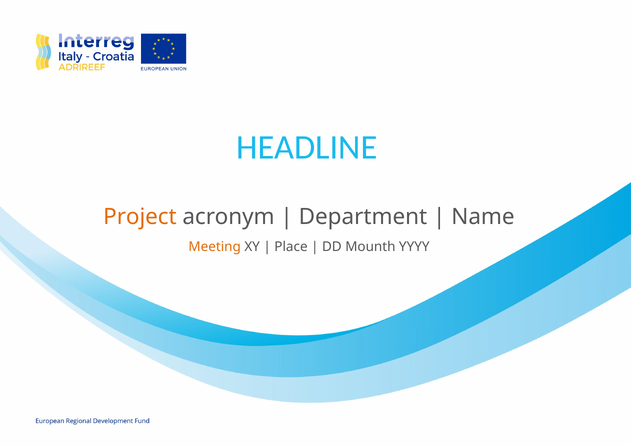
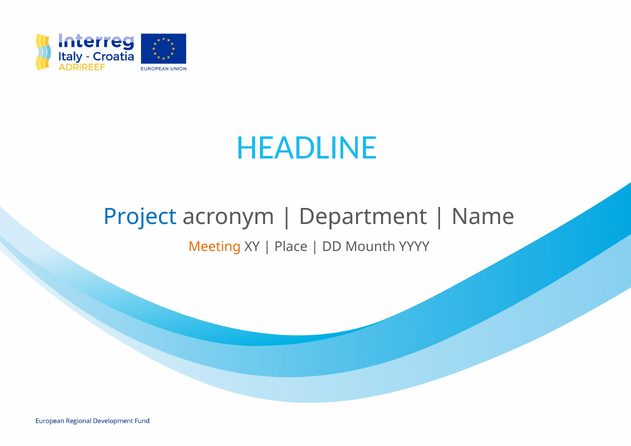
Project colour: orange -> blue
